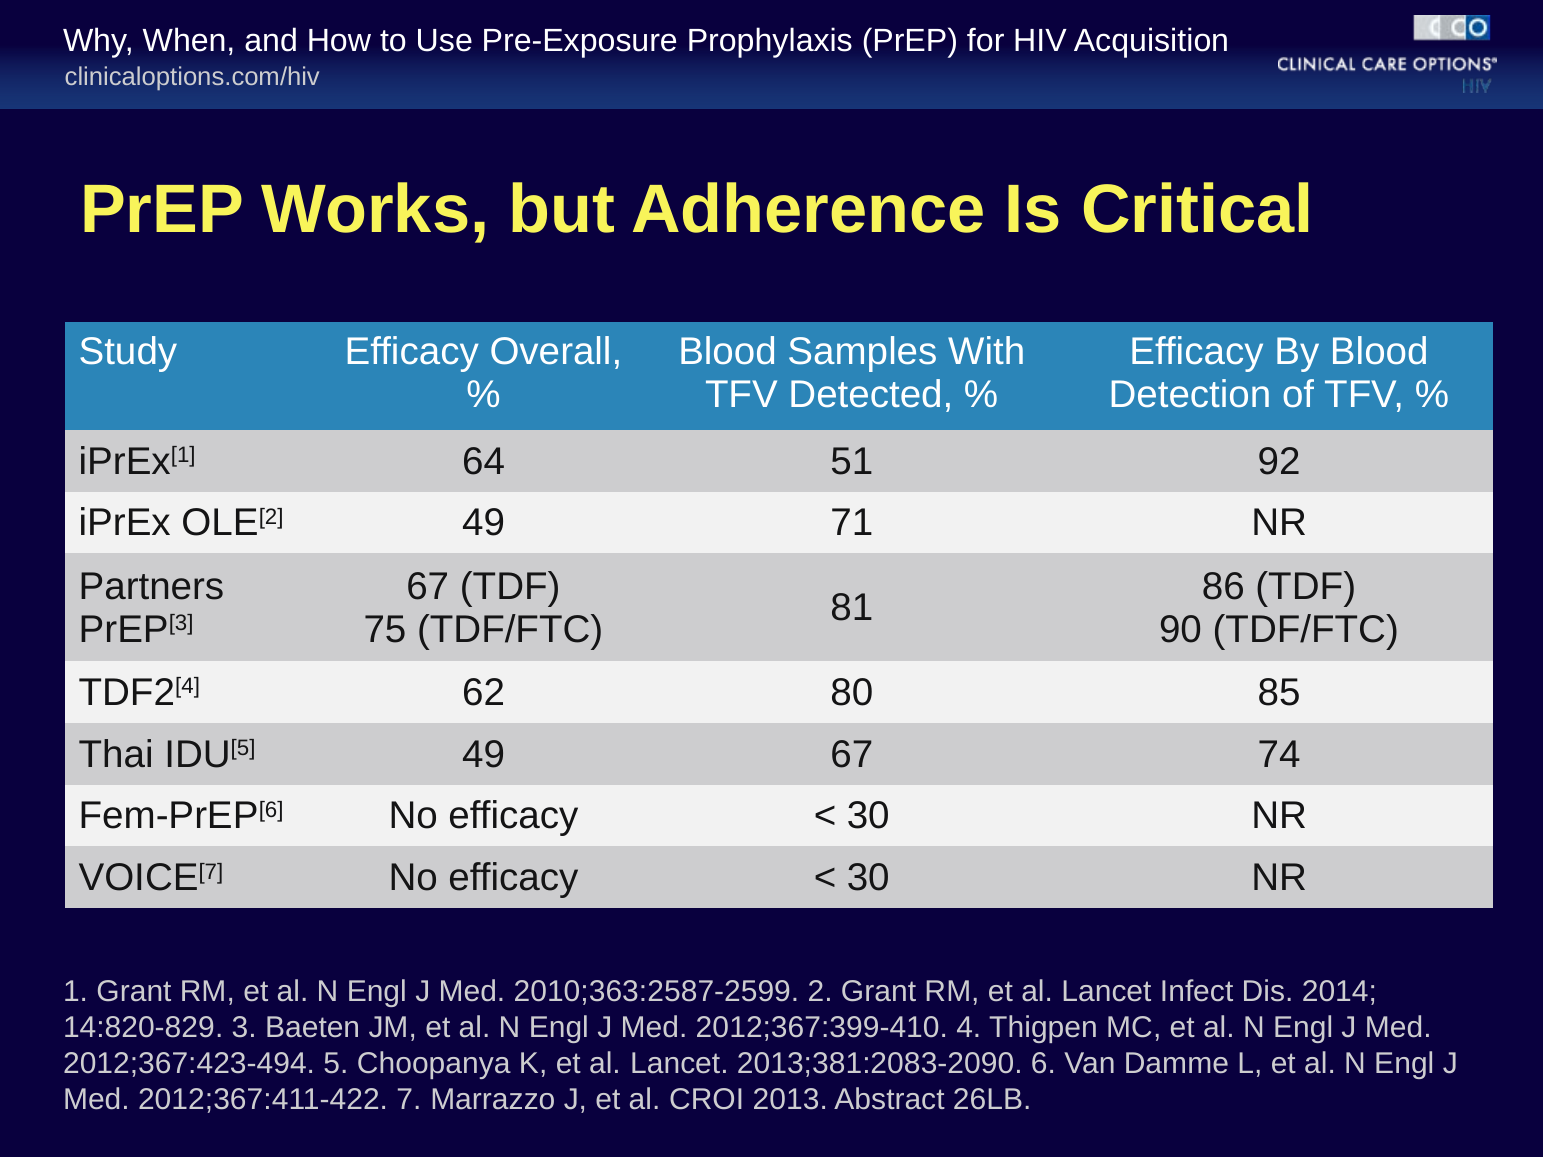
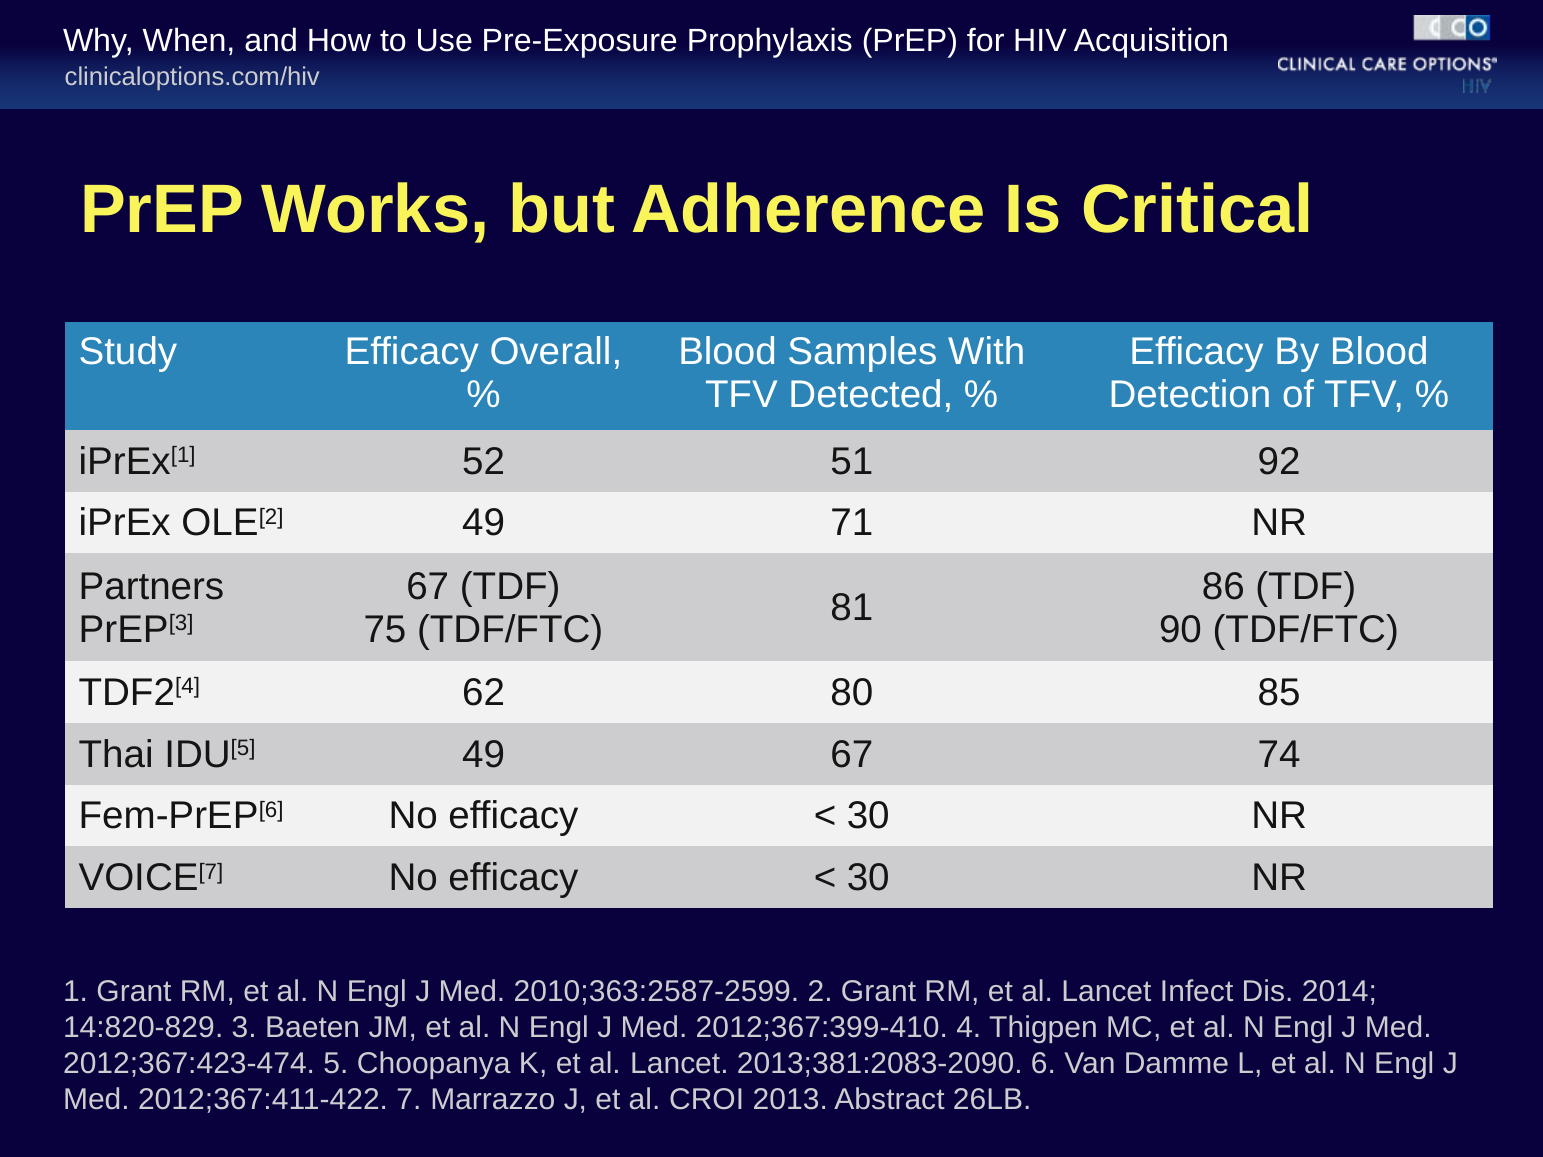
64: 64 -> 52
2012;367:423-494: 2012;367:423-494 -> 2012;367:423-474
